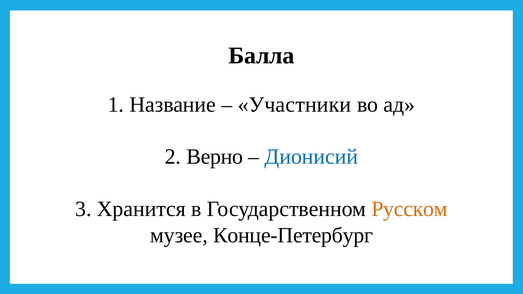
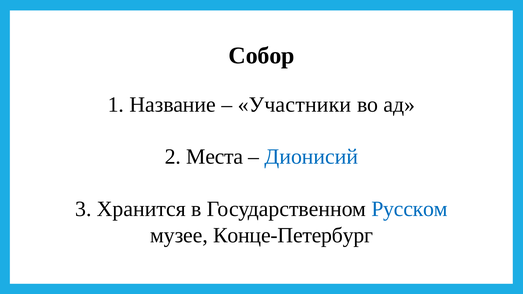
Балла: Балла -> Собор
Верно: Верно -> Места
Русском colour: orange -> blue
